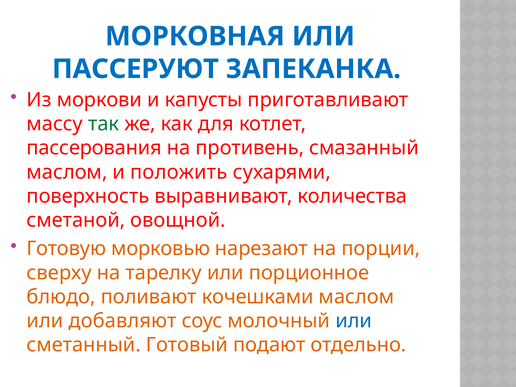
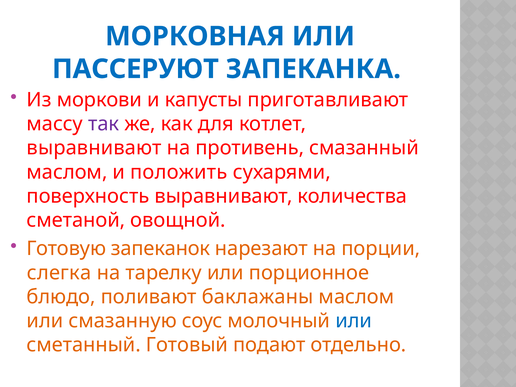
так colour: green -> purple
пассерования at (94, 148): пассерования -> выравнивают
морковью: морковью -> запеканок
сверху: сверху -> слегка
кочешками: кочешками -> баклажаны
добавляют: добавляют -> смазанную
